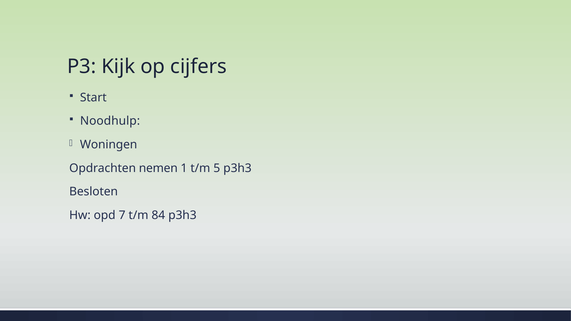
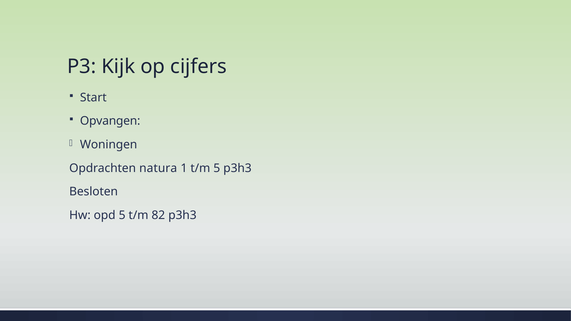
Noodhulp: Noodhulp -> Opvangen
nemen: nemen -> natura
opd 7: 7 -> 5
84: 84 -> 82
